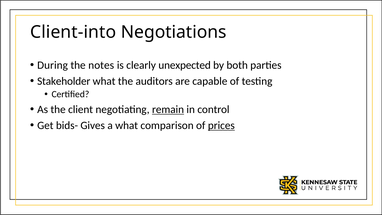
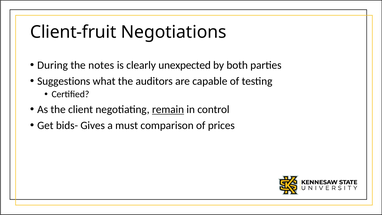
Client-into: Client-into -> Client-fruit
Stakeholder: Stakeholder -> Suggestions
a what: what -> must
prices underline: present -> none
